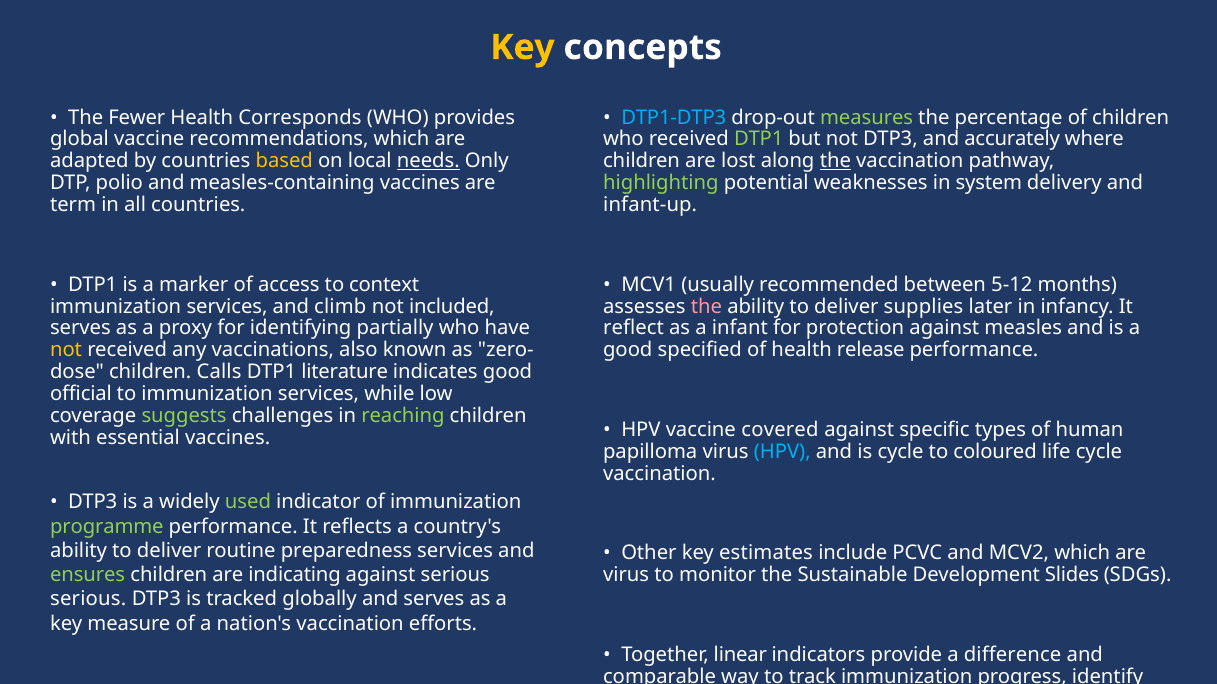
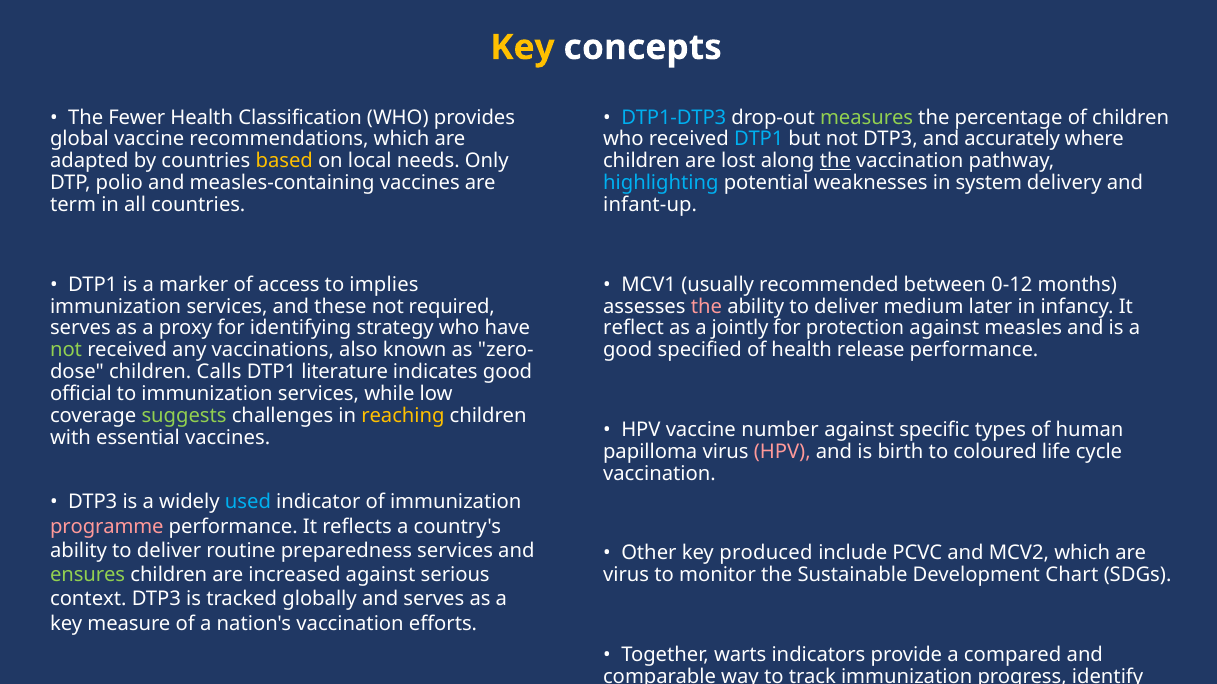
Corresponds: Corresponds -> Classification
DTP1 at (759, 139) colour: light green -> light blue
needs underline: present -> none
highlighting colour: light green -> light blue
context: context -> implies
5-12: 5-12 -> 0-12
climb: climb -> these
included: included -> required
supplies: supplies -> medium
partially: partially -> strategy
infant: infant -> jointly
not at (66, 350) colour: yellow -> light green
reaching colour: light green -> yellow
covered: covered -> number
HPV at (782, 452) colour: light blue -> pink
is cycle: cycle -> birth
used colour: light green -> light blue
programme colour: light green -> pink
estimates: estimates -> produced
indicating: indicating -> increased
Slides: Slides -> Chart
serious at (88, 600): serious -> context
linear: linear -> warts
difference: difference -> compared
